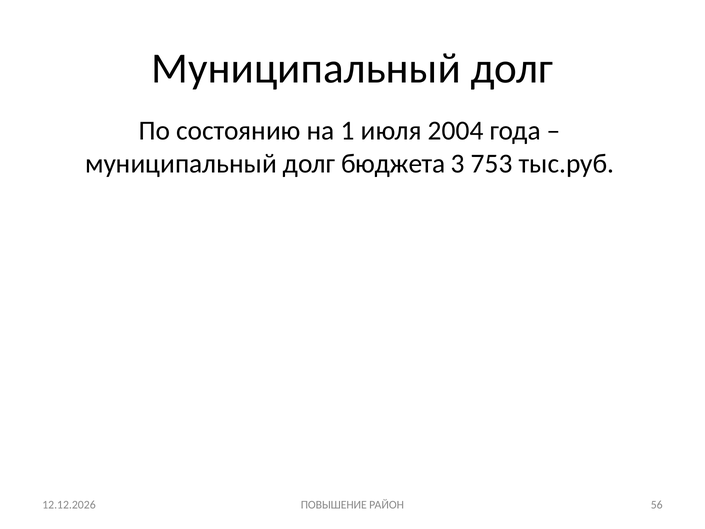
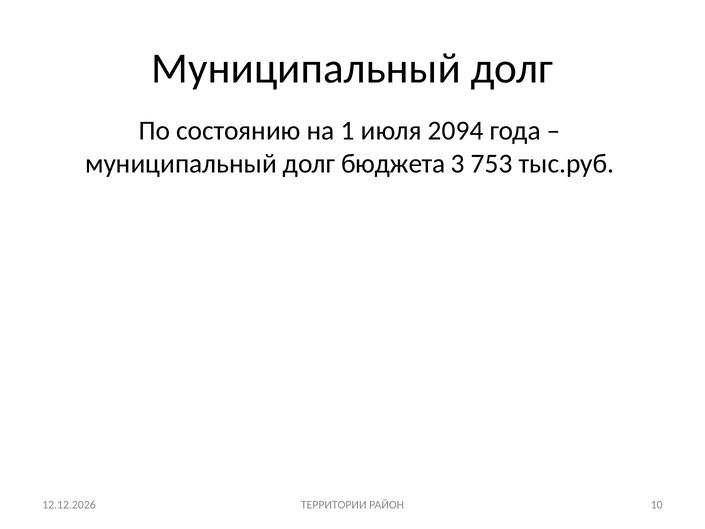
2004: 2004 -> 2094
ПОВЫШЕНИЕ: ПОВЫШЕНИЕ -> ТЕРРИТОРИИ
56: 56 -> 10
